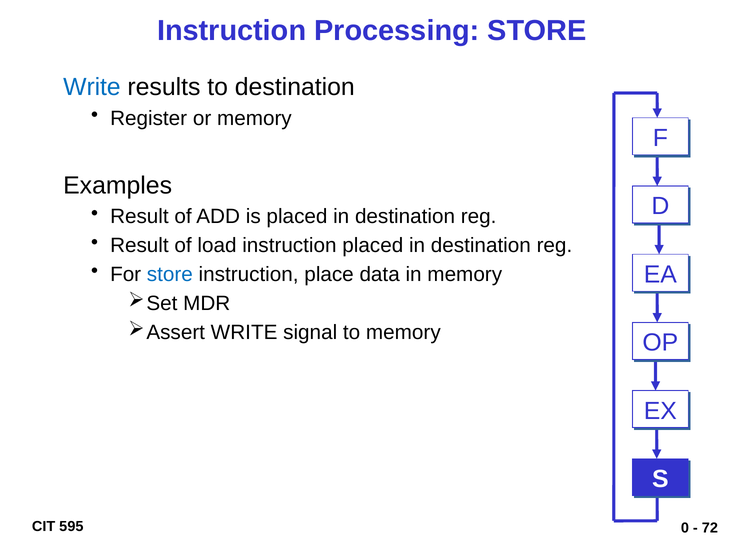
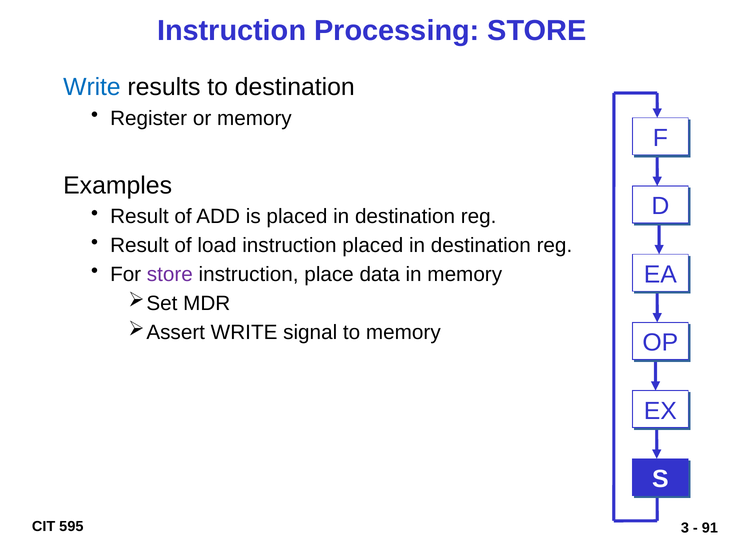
store at (170, 274) colour: blue -> purple
0: 0 -> 3
72: 72 -> 91
